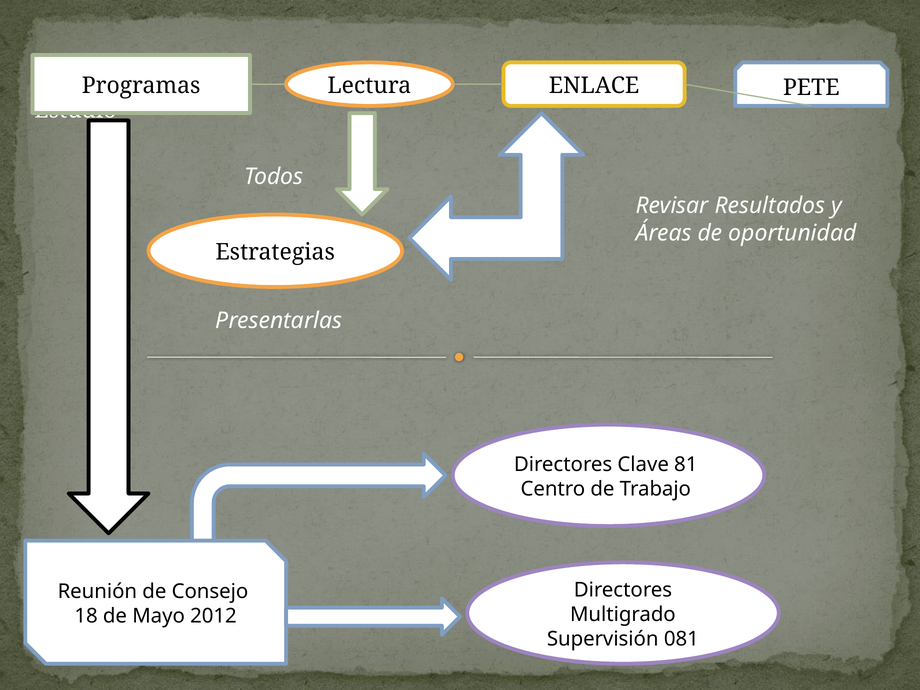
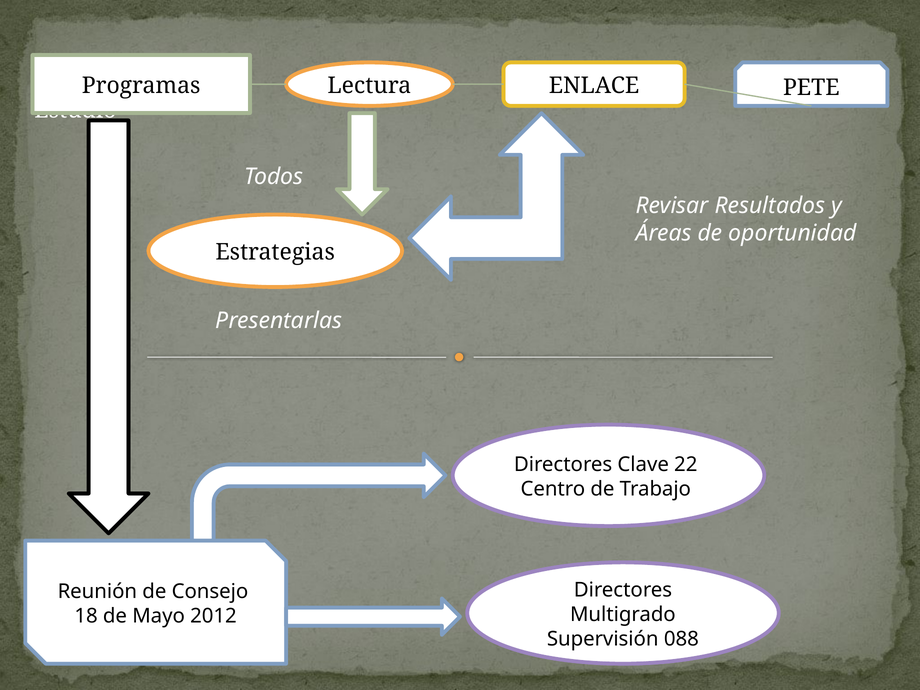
81: 81 -> 22
081: 081 -> 088
